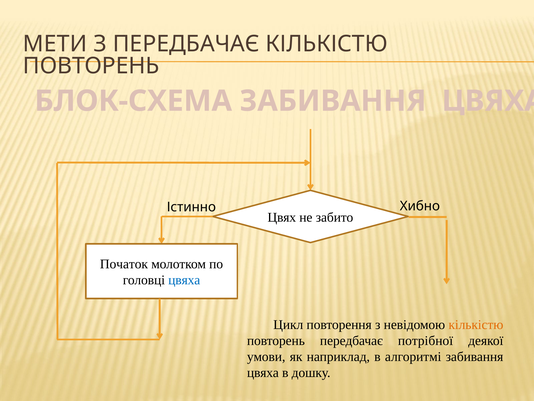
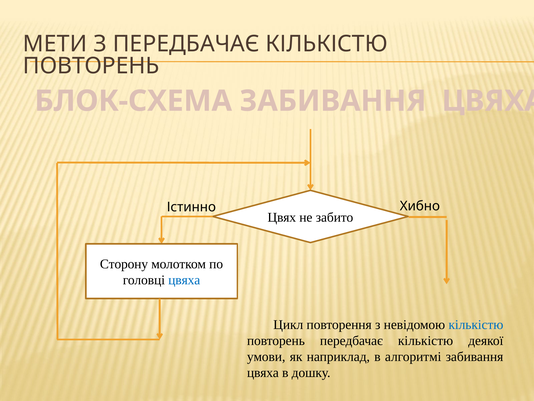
Початок: Початок -> Сторону
кількістю at (476, 324) colour: orange -> blue
повторень передбачає потрібної: потрібної -> кількістю
